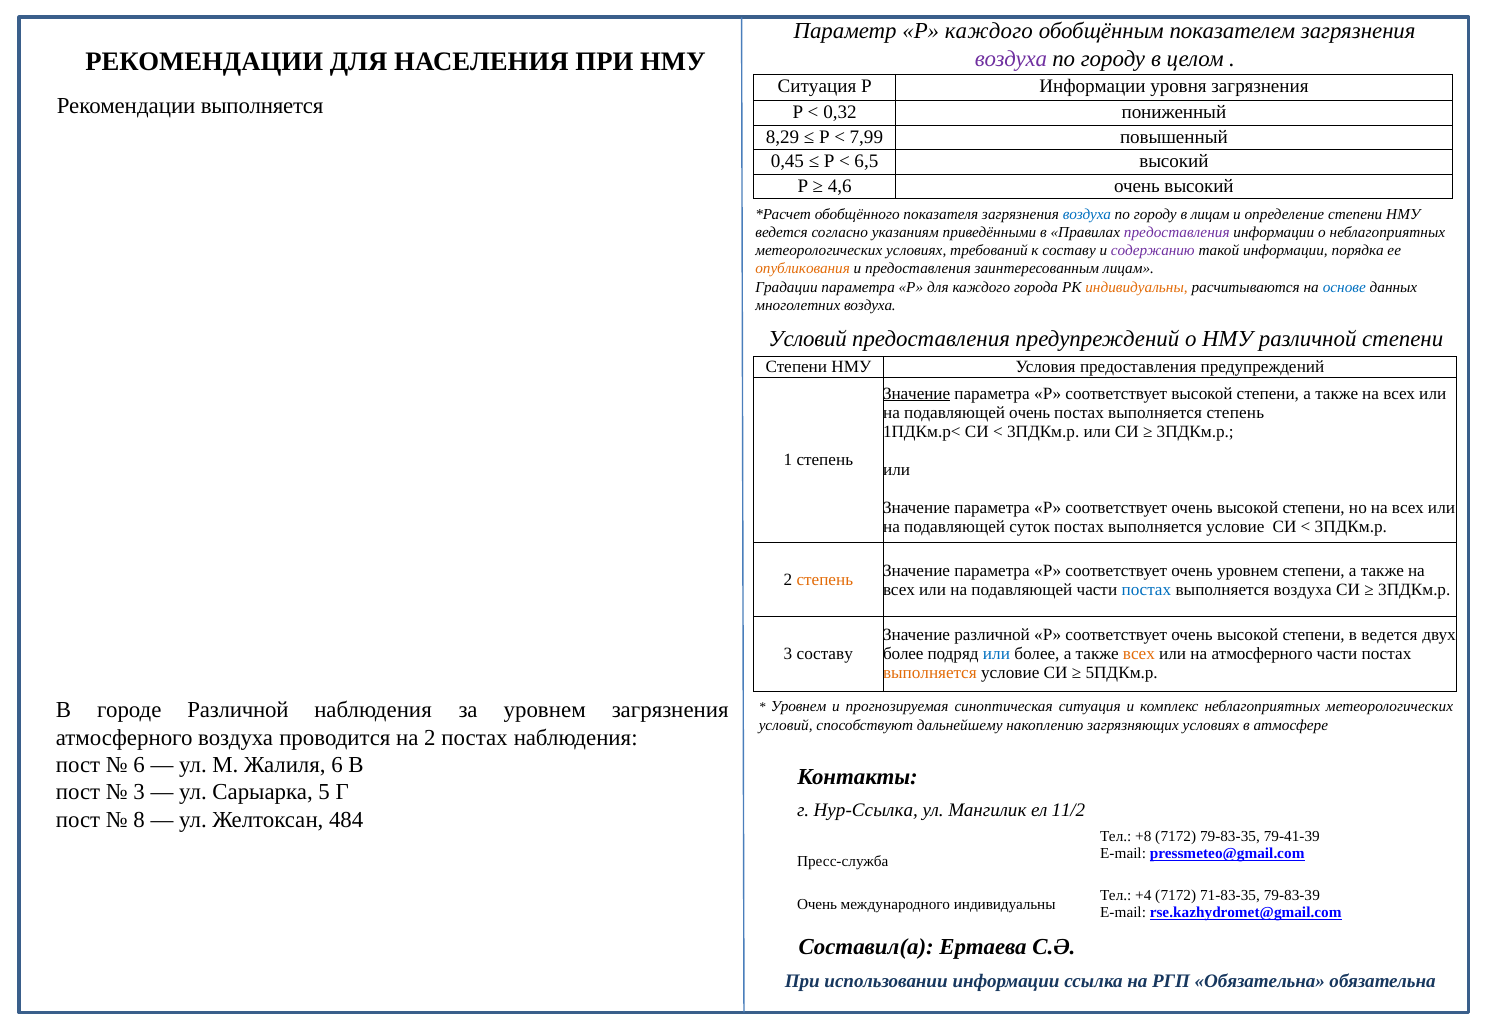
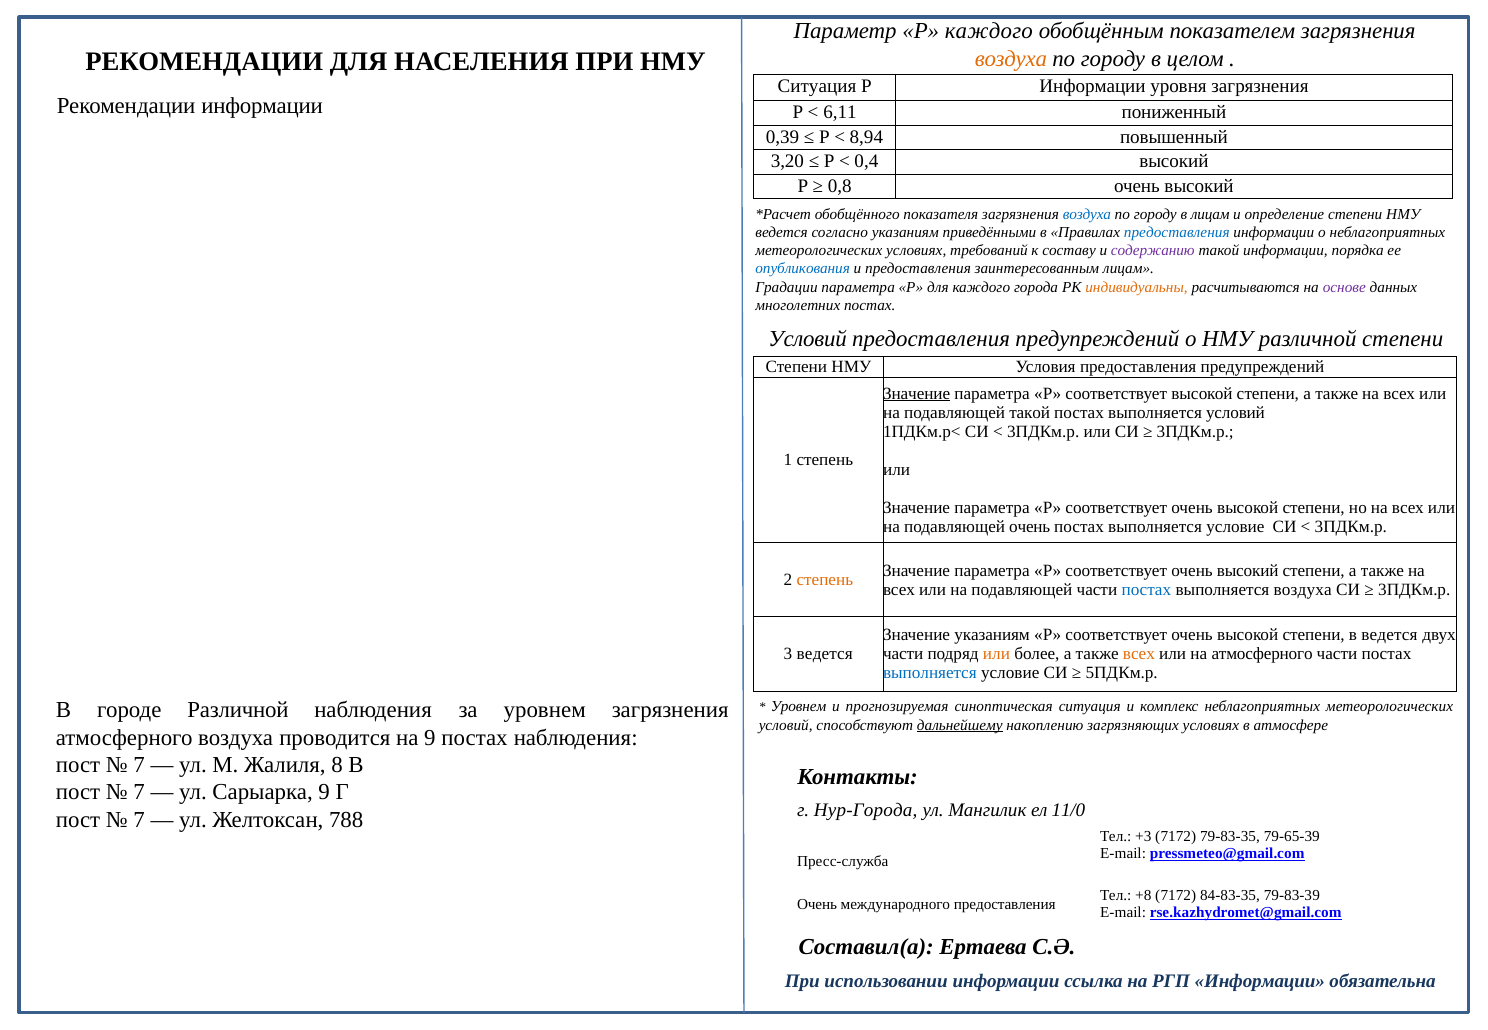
воздуха at (1011, 59) colour: purple -> orange
Рекомендации выполняется: выполняется -> информации
0,32: 0,32 -> 6,11
8,29: 8,29 -> 0,39
7,99: 7,99 -> 8,94
0,45: 0,45 -> 3,20
6,5: 6,5 -> 0,4
4,6: 4,6 -> 0,8
предоставления at (1177, 232) colour: purple -> blue
опубликования colour: orange -> blue
основе colour: blue -> purple
многолетних воздуха: воздуха -> постах
подавляющей очень: очень -> такой
выполняется степень: степень -> условий
подавляющей суток: суток -> очень
соответствует очень уровнем: уровнем -> высокий
Значение различной: различной -> указаниям
3 составу: составу -> ведется
более at (903, 654): более -> части
или at (996, 654) colour: blue -> orange
выполняется at (930, 673) colour: orange -> blue
дальнейшему underline: none -> present
на 2: 2 -> 9
6 at (139, 765): 6 -> 7
Жалиля 6: 6 -> 8
3 at (139, 793): 3 -> 7
Сарыарка 5: 5 -> 9
Нур-Ссылка: Нур-Ссылка -> Нур-Города
11/2: 11/2 -> 11/0
8 at (139, 820): 8 -> 7
484: 484 -> 788
+8: +8 -> +3
79-41-39: 79-41-39 -> 79-65-39
+4: +4 -> +8
71-83-35: 71-83-35 -> 84-83-35
международного индивидуальны: индивидуальны -> предоставления
РГП Обязательна: Обязательна -> Информации
